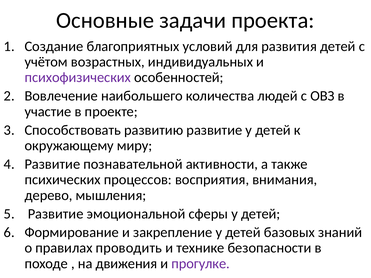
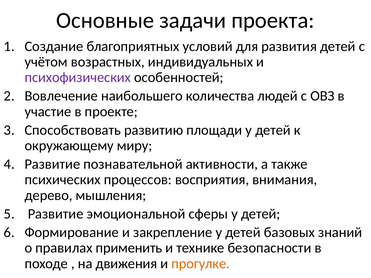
развитию развитие: развитие -> площади
проводить: проводить -> применить
прогулке colour: purple -> orange
